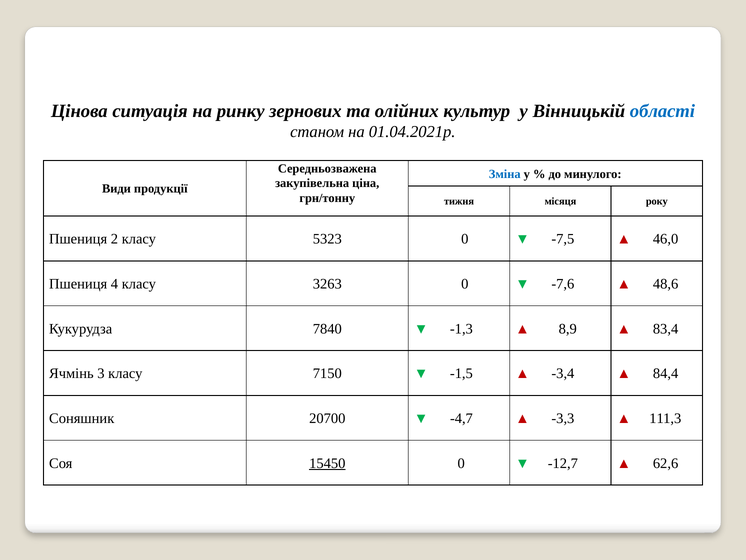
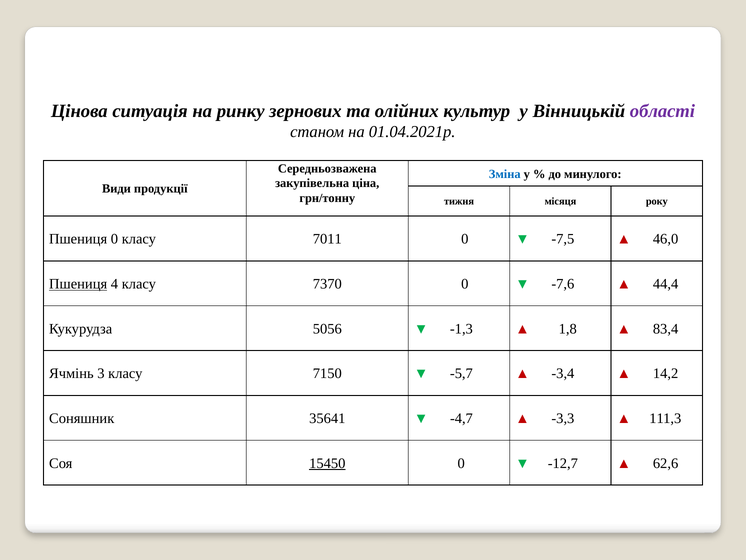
області colour: blue -> purple
Пшениця 2: 2 -> 0
5323: 5323 -> 7011
Пшениця at (78, 284) underline: none -> present
3263: 3263 -> 7370
48,6: 48,6 -> 44,4
7840: 7840 -> 5056
8,9: 8,9 -> 1,8
-1,5: -1,5 -> -5,7
84,4: 84,4 -> 14,2
20700: 20700 -> 35641
